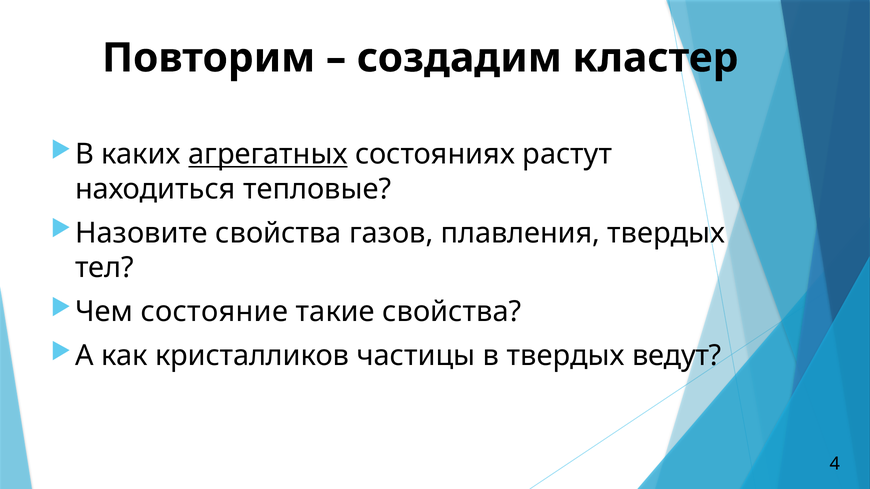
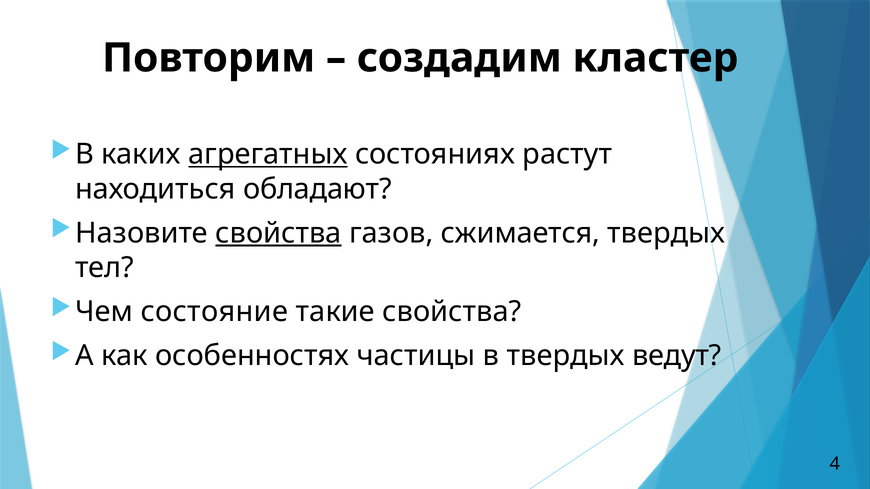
тепловые: тепловые -> обладают
свойства at (278, 233) underline: none -> present
плавления: плавления -> сжимается
кристалликов: кристалликов -> особенностях
